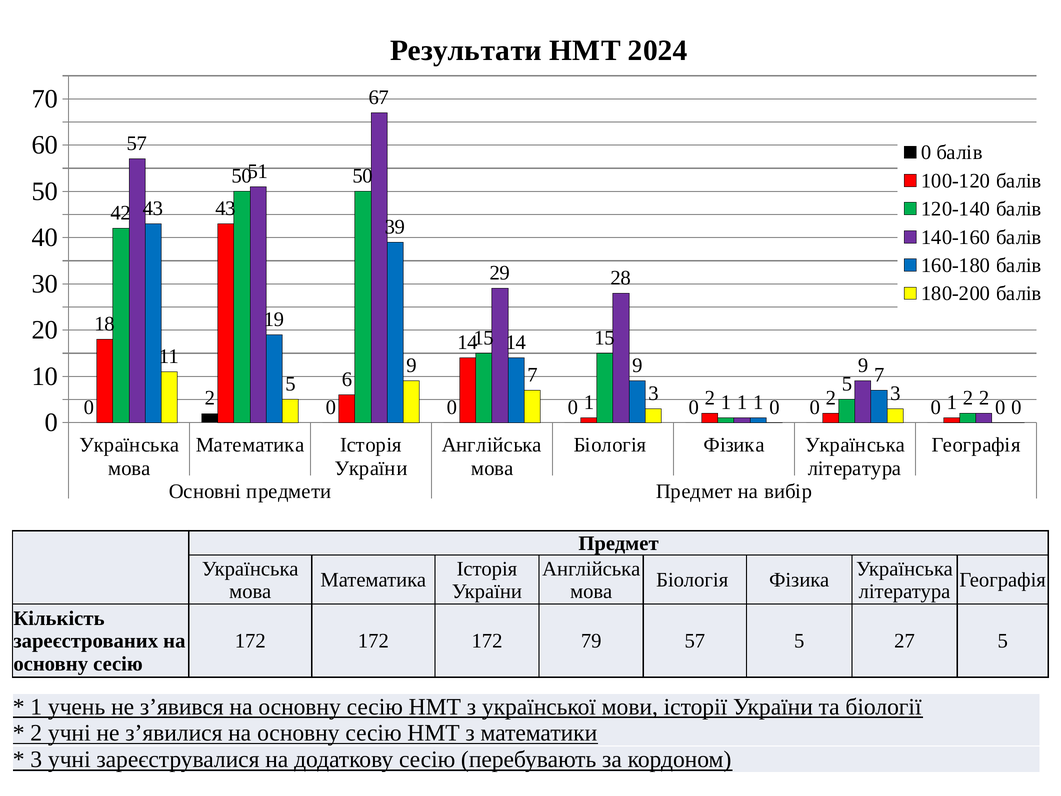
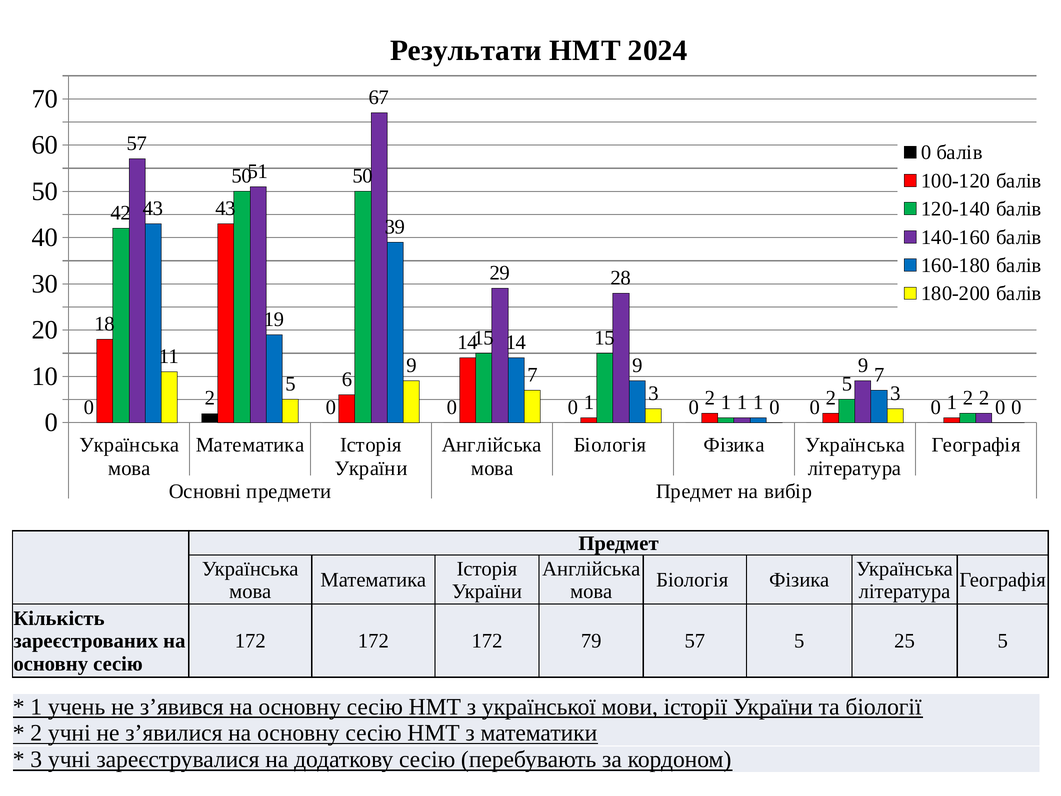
27: 27 -> 25
